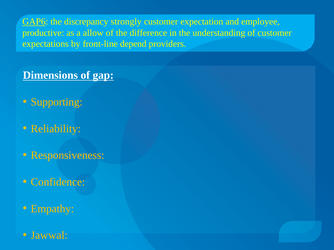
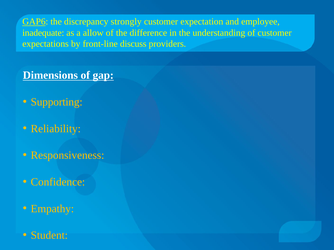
productive: productive -> inadequate
depend: depend -> discuss
Jawwal: Jawwal -> Student
